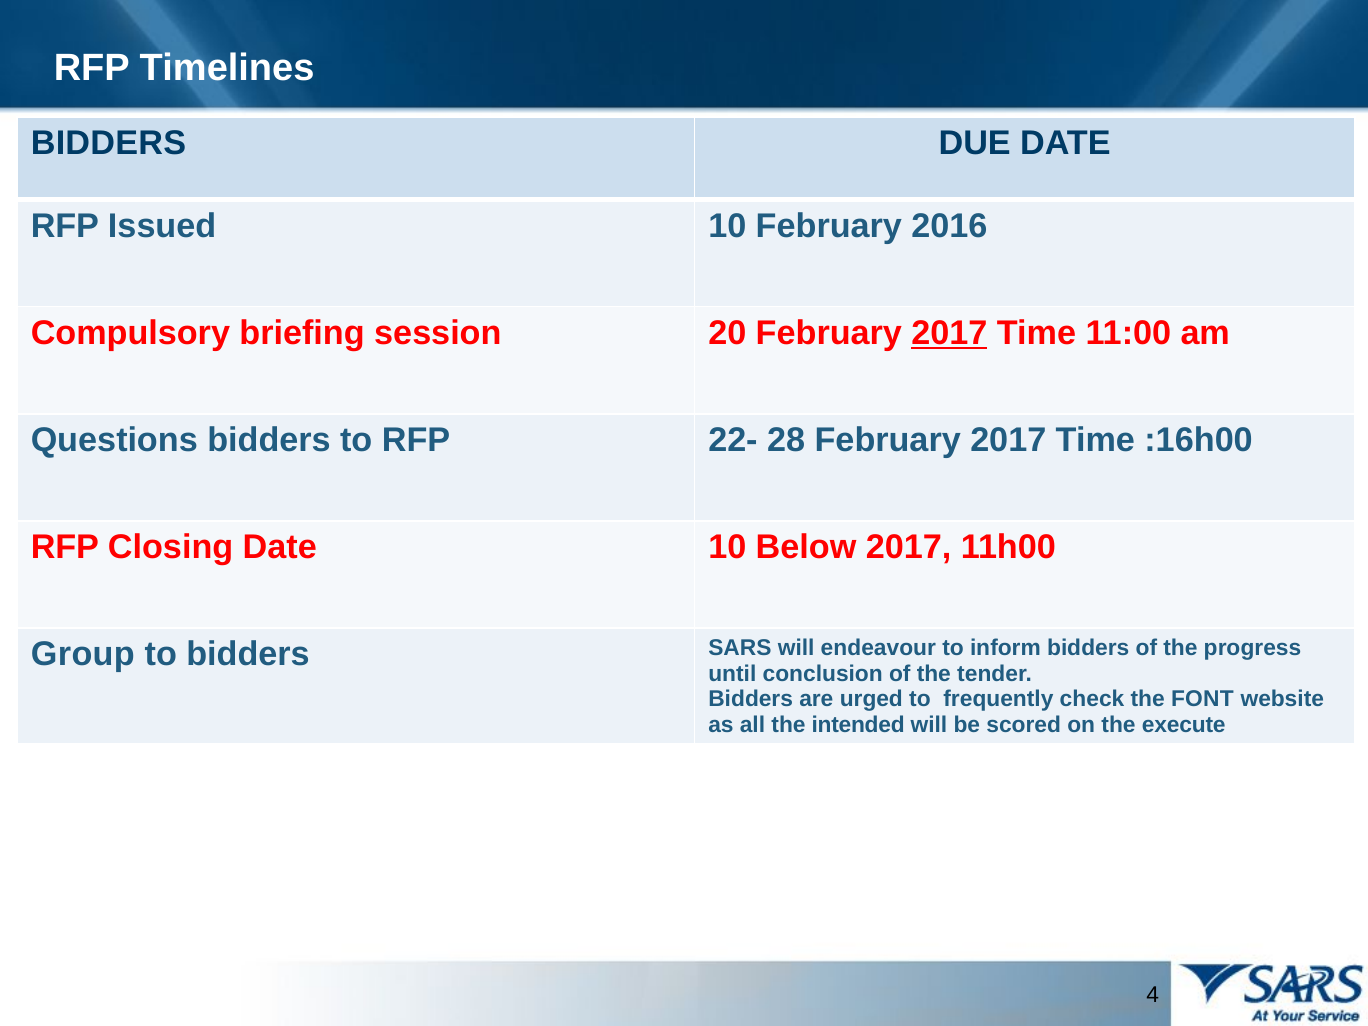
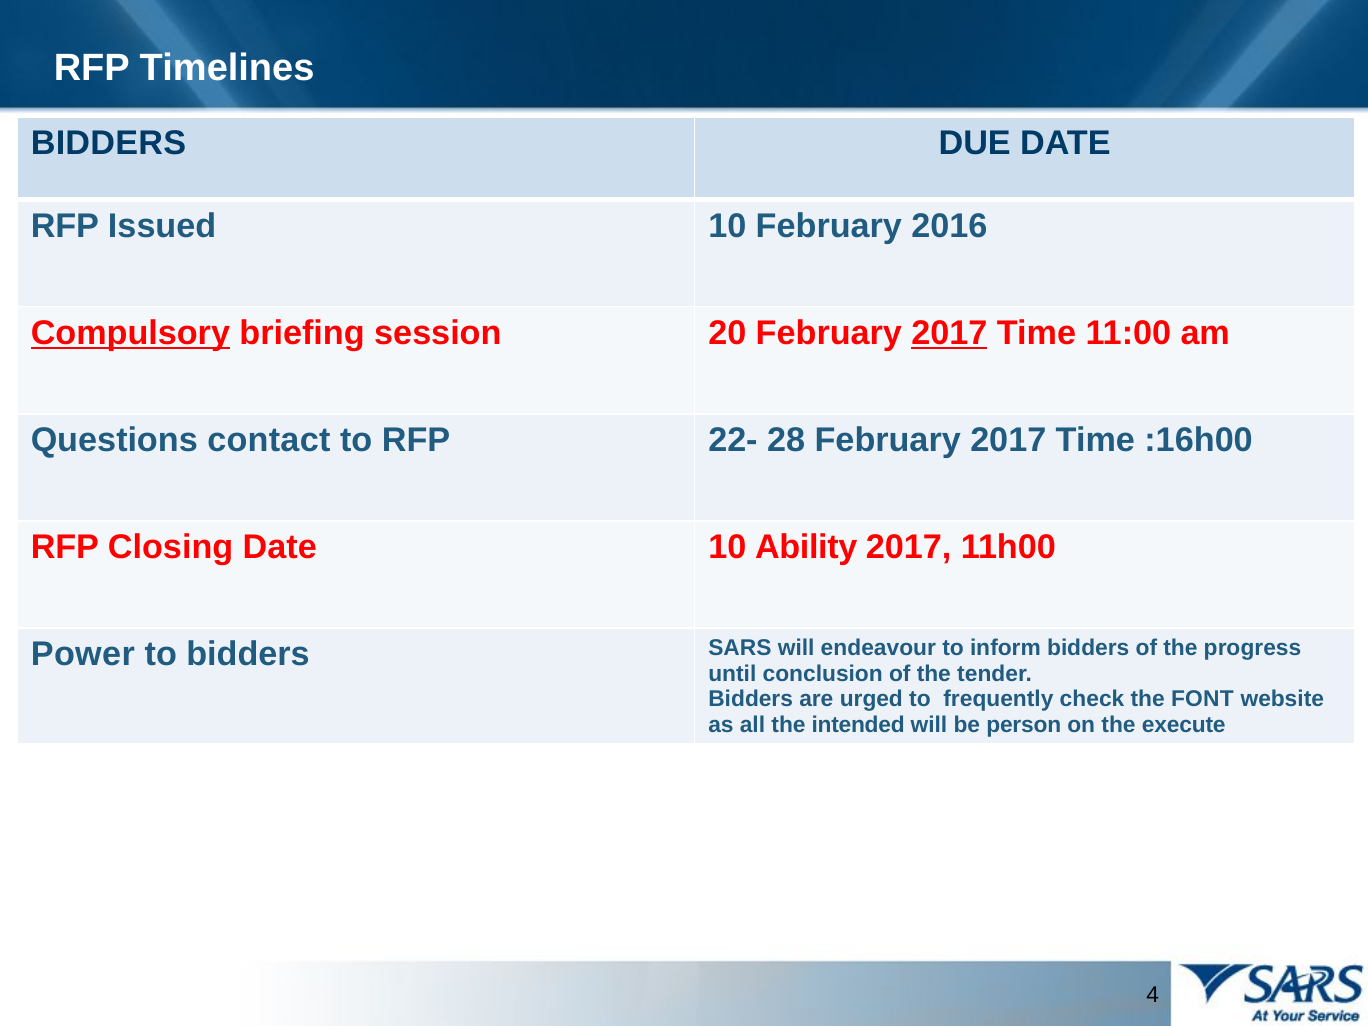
Compulsory underline: none -> present
Questions bidders: bidders -> contact
Below: Below -> Ability
Group: Group -> Power
scored: scored -> person
